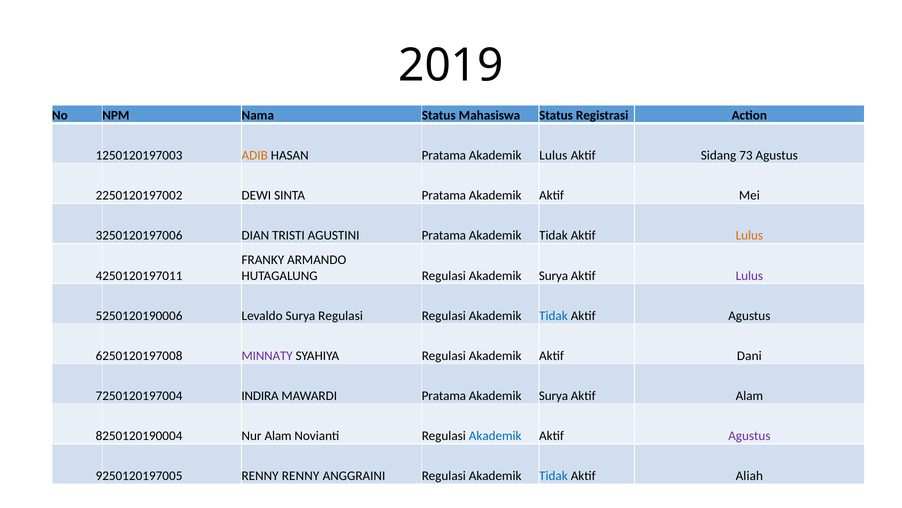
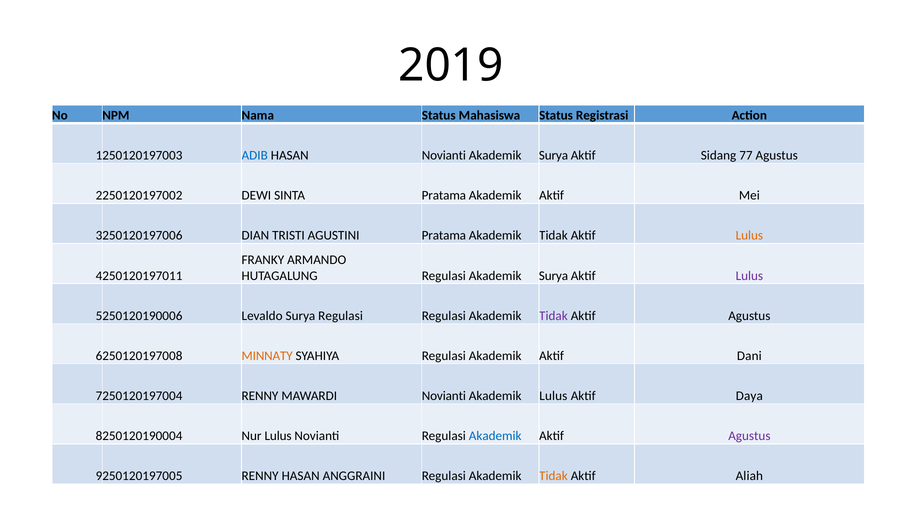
ADIB colour: orange -> blue
HASAN Pratama: Pratama -> Novianti
Lulus at (553, 155): Lulus -> Surya
73: 73 -> 77
Tidak at (553, 315) colour: blue -> purple
MINNATY colour: purple -> orange
INDIRA at (260, 395): INDIRA -> RENNY
MAWARDI Pratama: Pratama -> Novianti
Surya at (553, 395): Surya -> Lulus
Aktif Alam: Alam -> Daya
Nur Alam: Alam -> Lulus
RENNY RENNY: RENNY -> HASAN
Tidak at (553, 476) colour: blue -> orange
